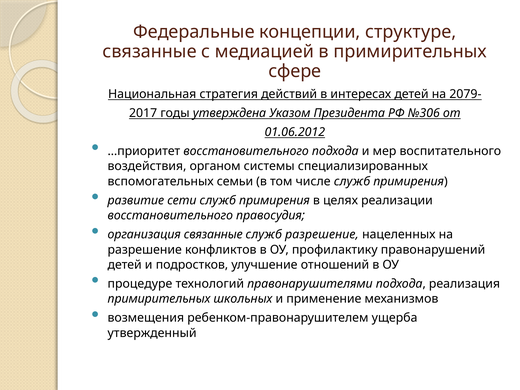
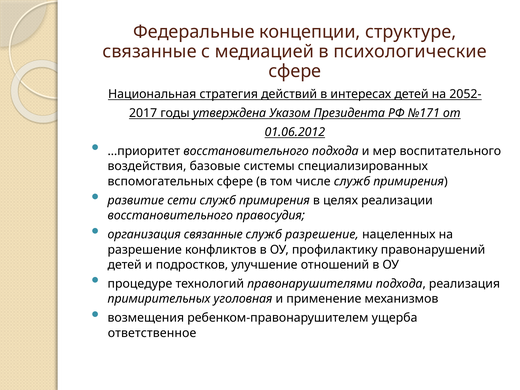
в примирительных: примирительных -> психологические
2079-: 2079- -> 2052-
№306: №306 -> №171
органом: органом -> базовые
вспомогательных семьи: семьи -> сфере
школьных: школьных -> уголовная
утвержденный: утвержденный -> ответственное
